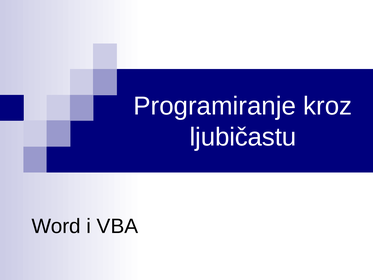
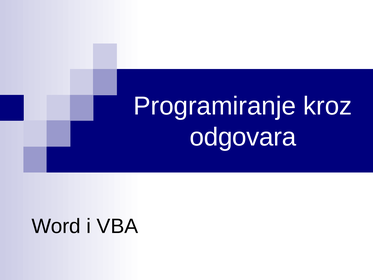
ljubičastu: ljubičastu -> odgovara
